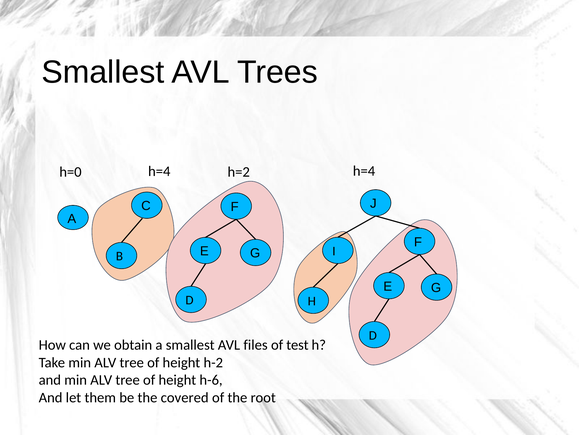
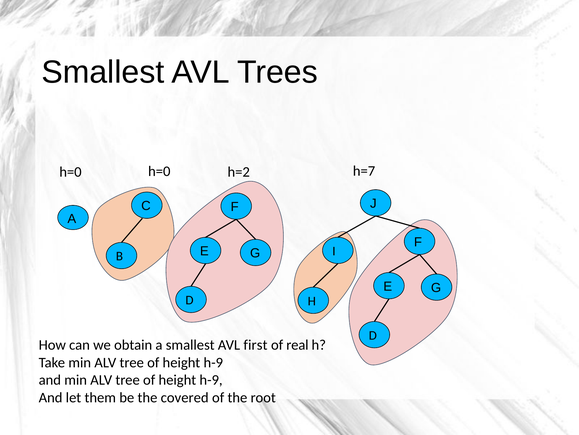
h=4 at (364, 171): h=4 -> h=7
h=0 h=4: h=4 -> h=0
files: files -> first
test: test -> real
h-2 at (213, 362): h-2 -> h-9
h-6 at (211, 379): h-6 -> h-9
